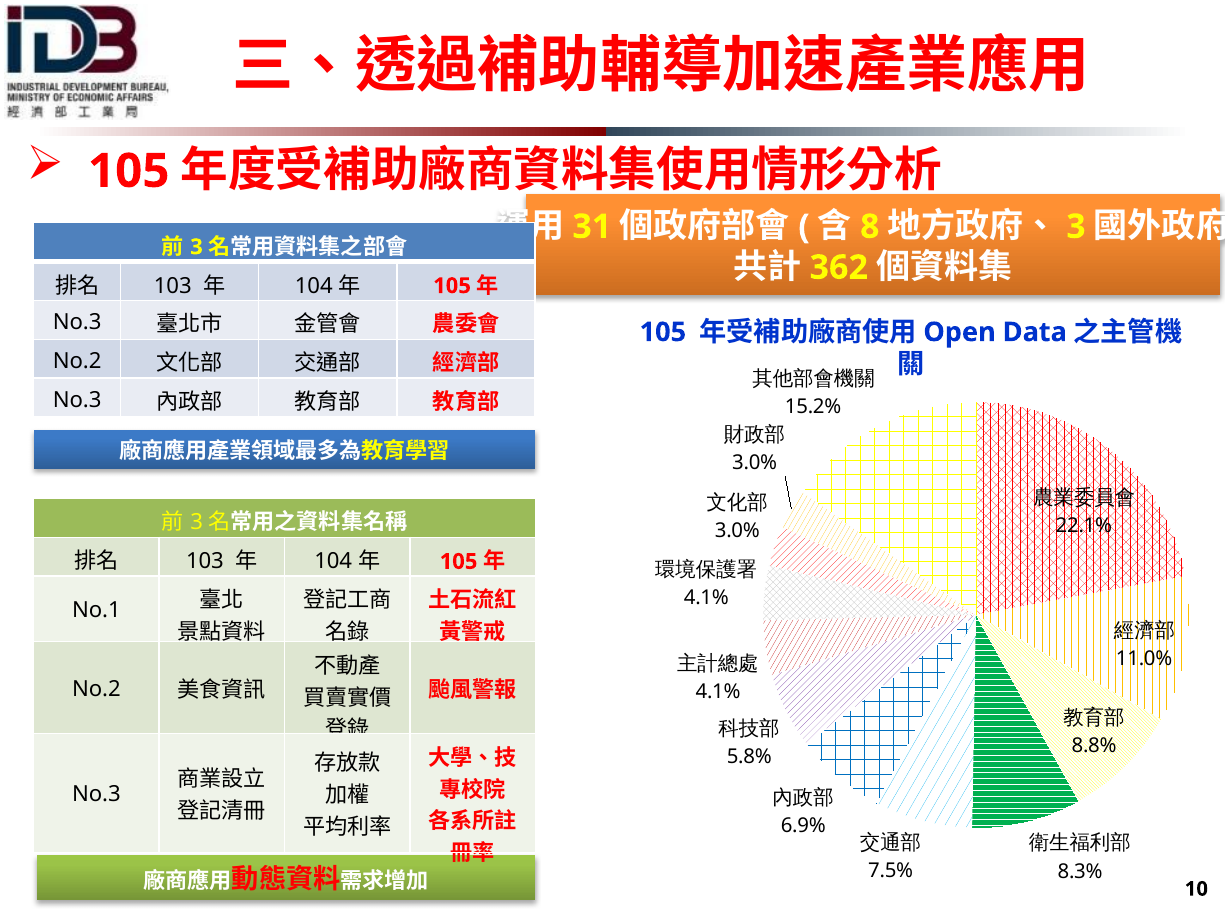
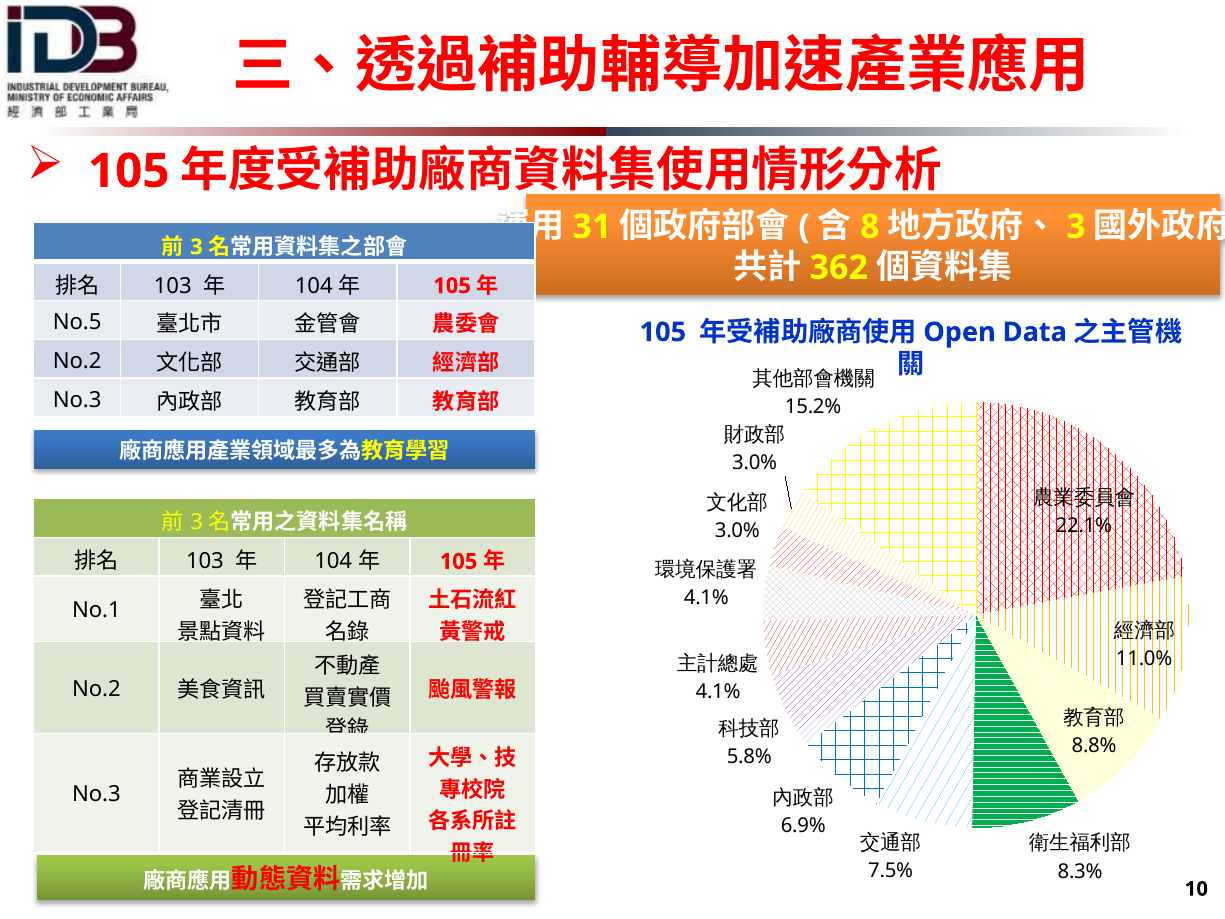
No.3 at (77, 323): No.3 -> No.5
